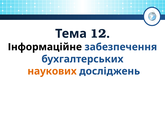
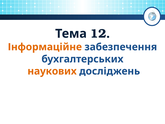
Інформаційне colour: black -> orange
